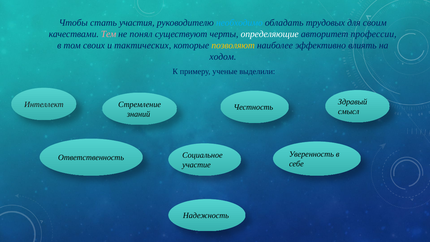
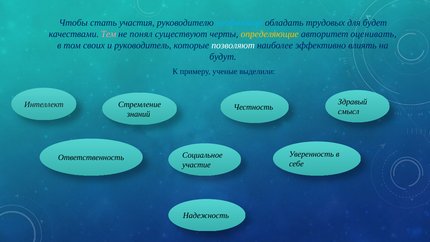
своим: своим -> будет
определяющие colour: white -> yellow
профессии: профессии -> оценивать
тактических: тактических -> руководитель
позволяют colour: yellow -> white
ходом: ходом -> будут
